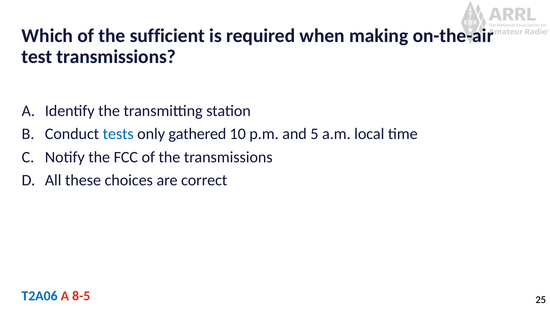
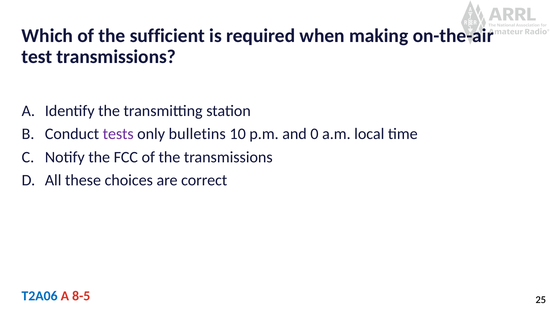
tests colour: blue -> purple
gathered: gathered -> bulletins
5: 5 -> 0
